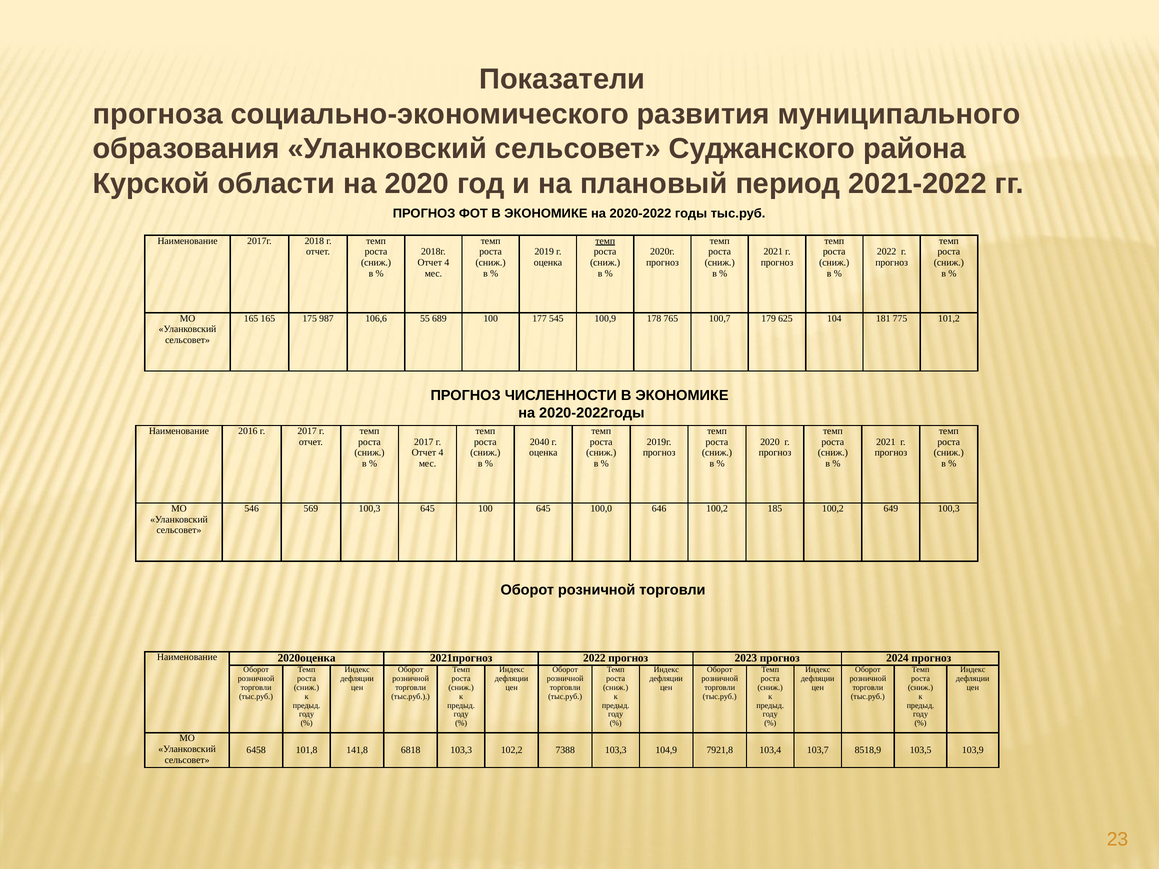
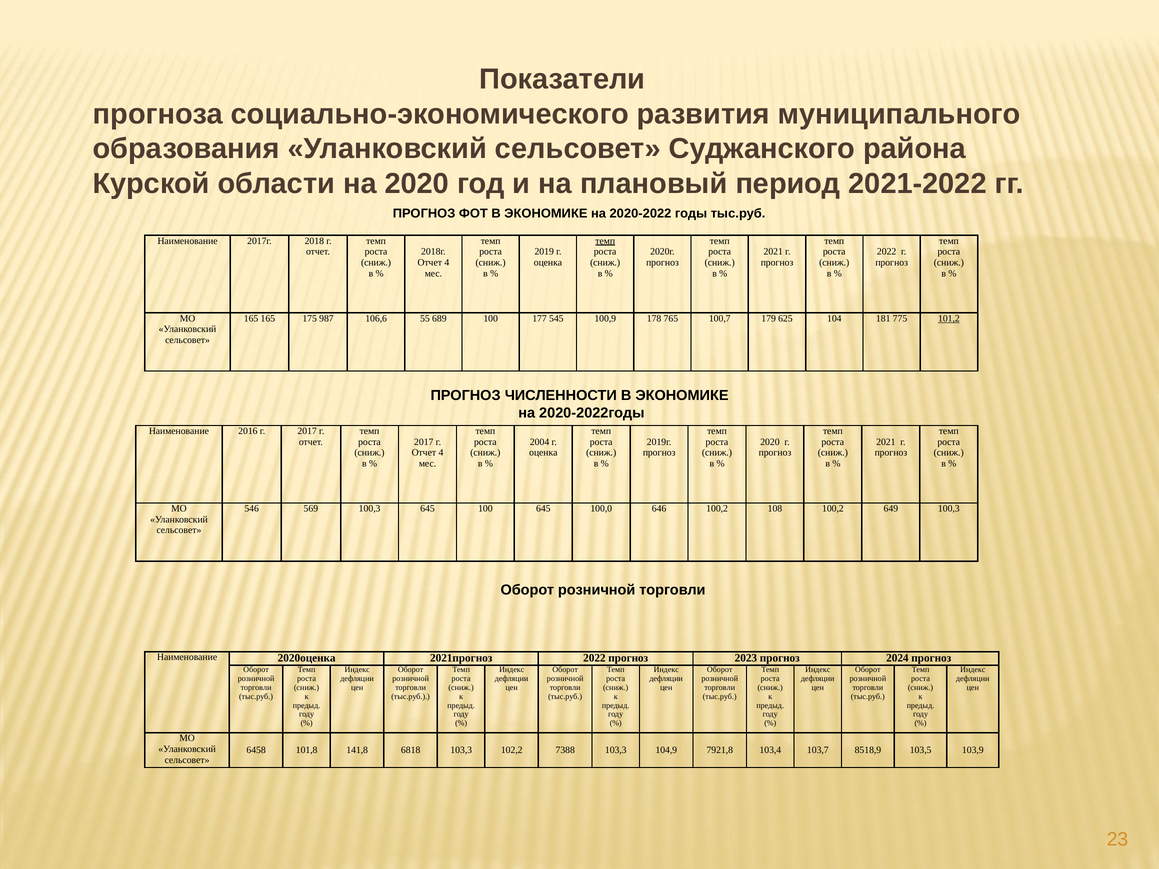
101,2 underline: none -> present
2040: 2040 -> 2004
185: 185 -> 108
